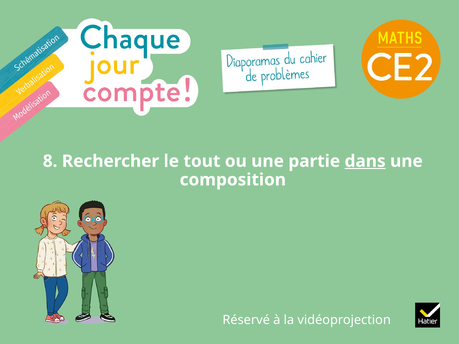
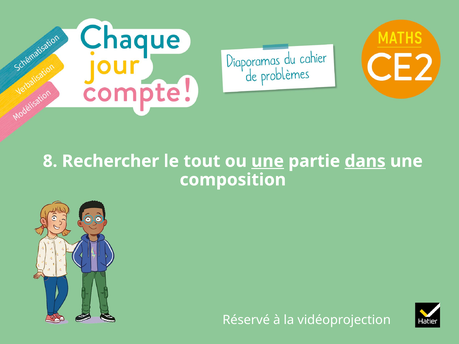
une at (268, 161) underline: none -> present
